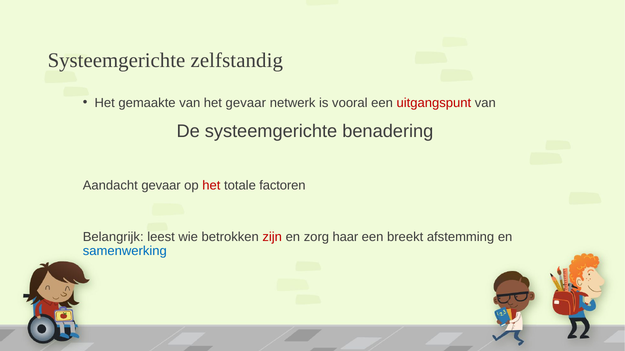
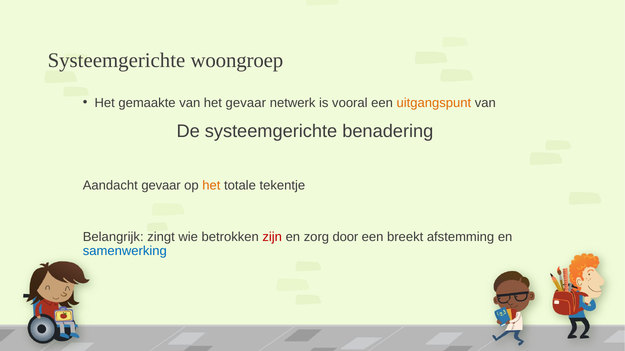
zelfstandig: zelfstandig -> woongroep
uitgangspunt colour: red -> orange
het at (211, 186) colour: red -> orange
factoren: factoren -> tekentje
leest: leest -> zingt
haar: haar -> door
